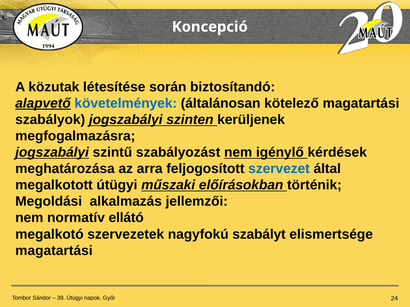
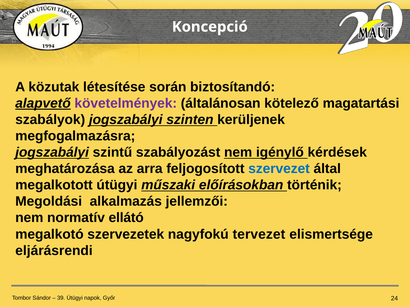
követelmények colour: blue -> purple
szabályt: szabályt -> tervezet
magatartási at (54, 251): magatartási -> eljárásrendi
